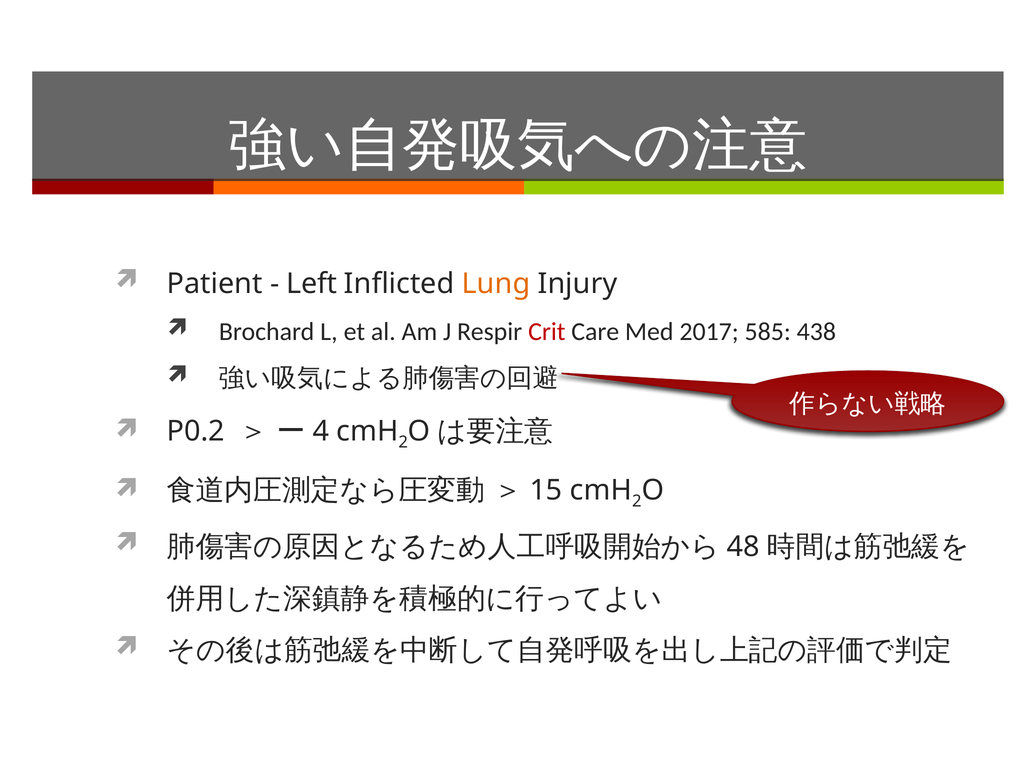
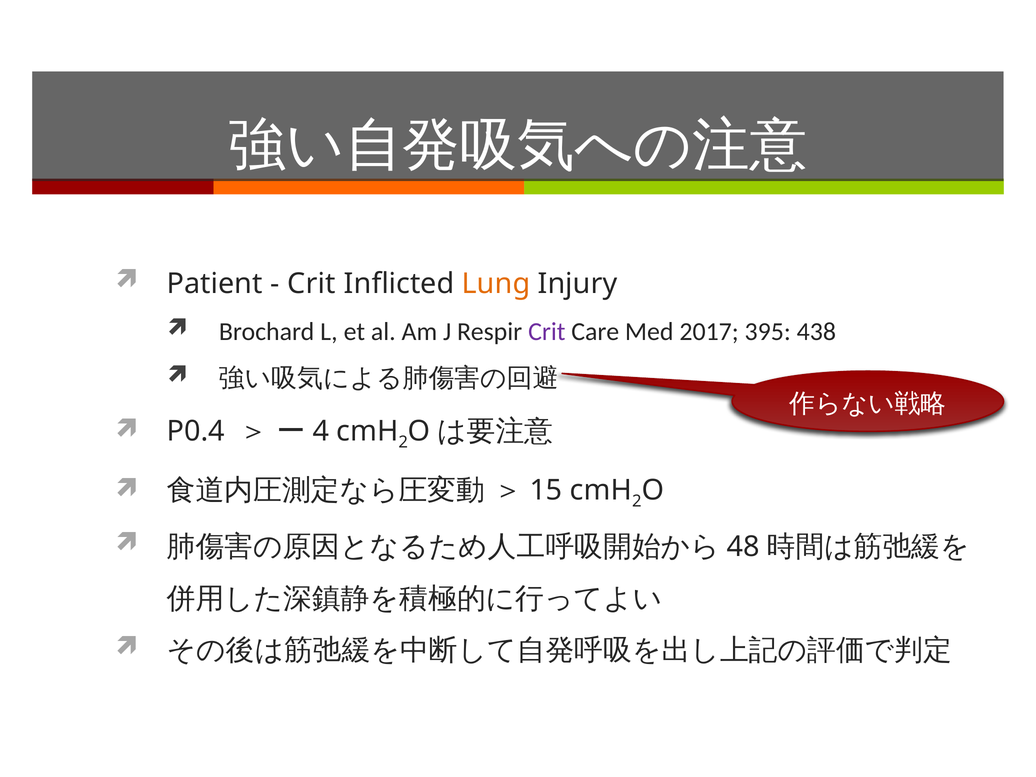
Left at (312, 284): Left -> Crit
Crit at (547, 332) colour: red -> purple
585: 585 -> 395
P0.2: P0.2 -> P0.4
